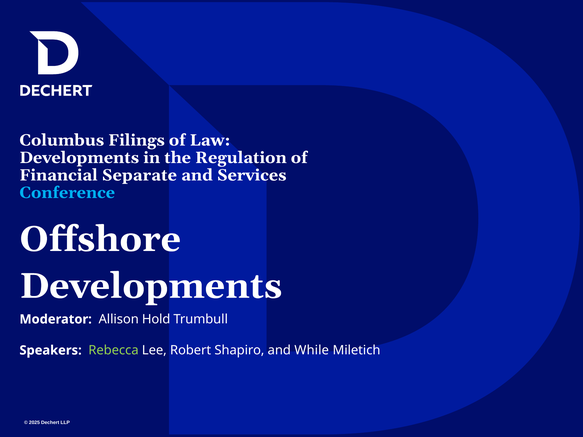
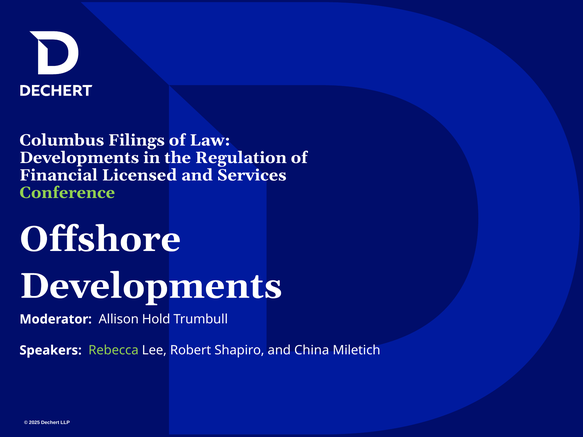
Separate: Separate -> Licensed
Conference colour: light blue -> light green
While: While -> China
